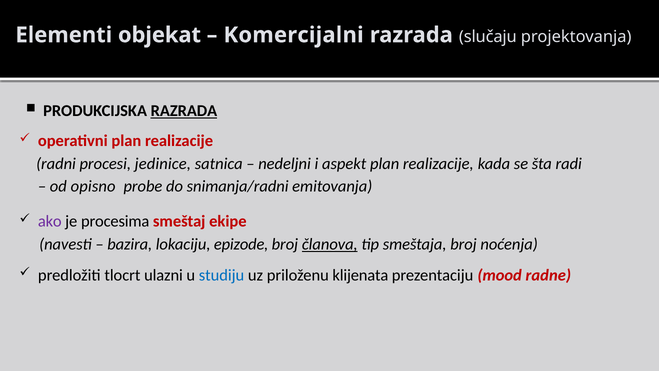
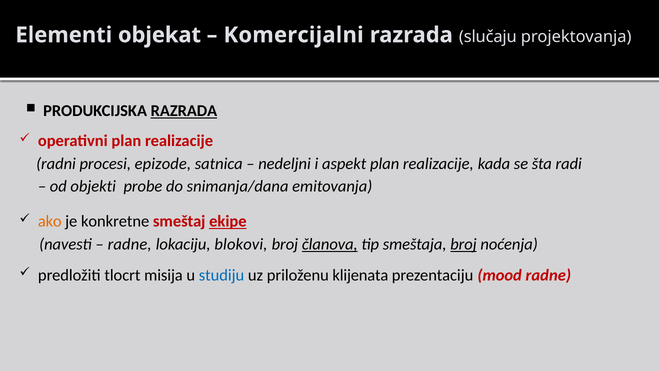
jedinice: jedinice -> epizode
opisno: opisno -> objekti
snimanja/radni: snimanja/radni -> snimanja/dana
ako colour: purple -> orange
procesima: procesima -> konkretne
ekipe underline: none -> present
bazira at (130, 244): bazira -> radne
epizode: epizode -> blokovi
broj at (464, 244) underline: none -> present
ulazni: ulazni -> misija
